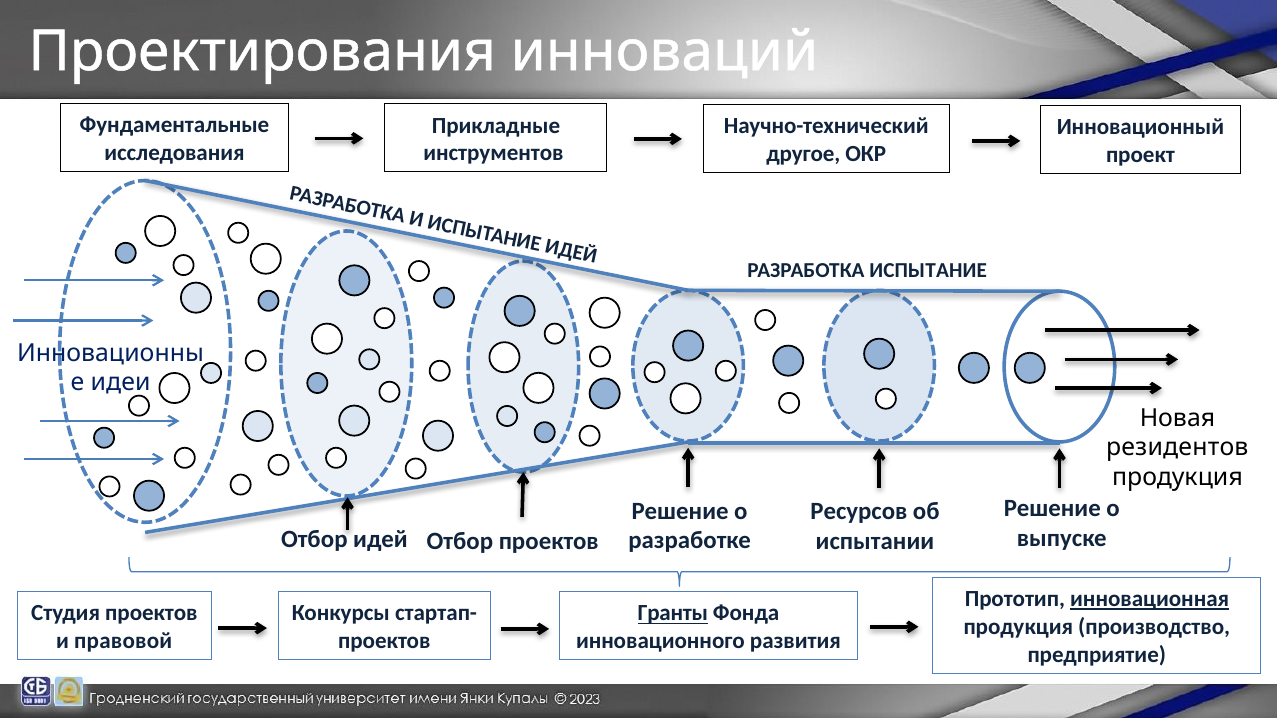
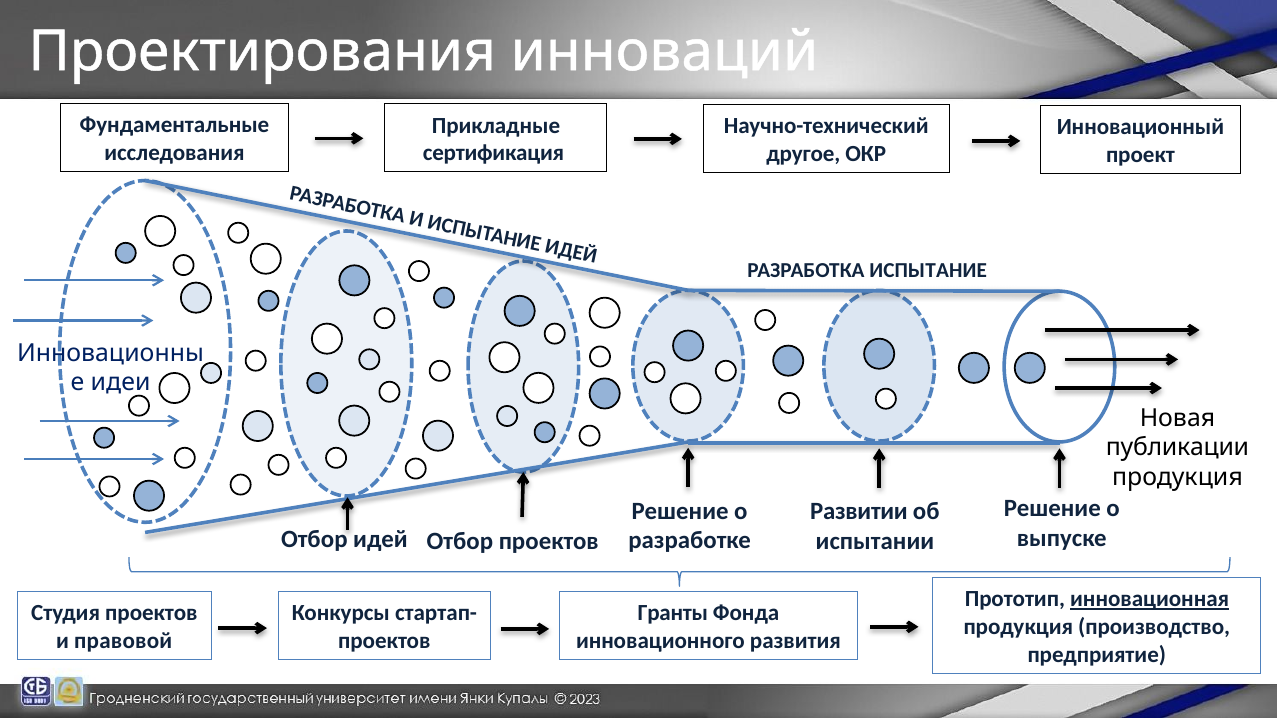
инструментов: инструментов -> сертификация
резидентов: резидентов -> публикации
Ресурсов: Ресурсов -> Развитии
Гранты underline: present -> none
